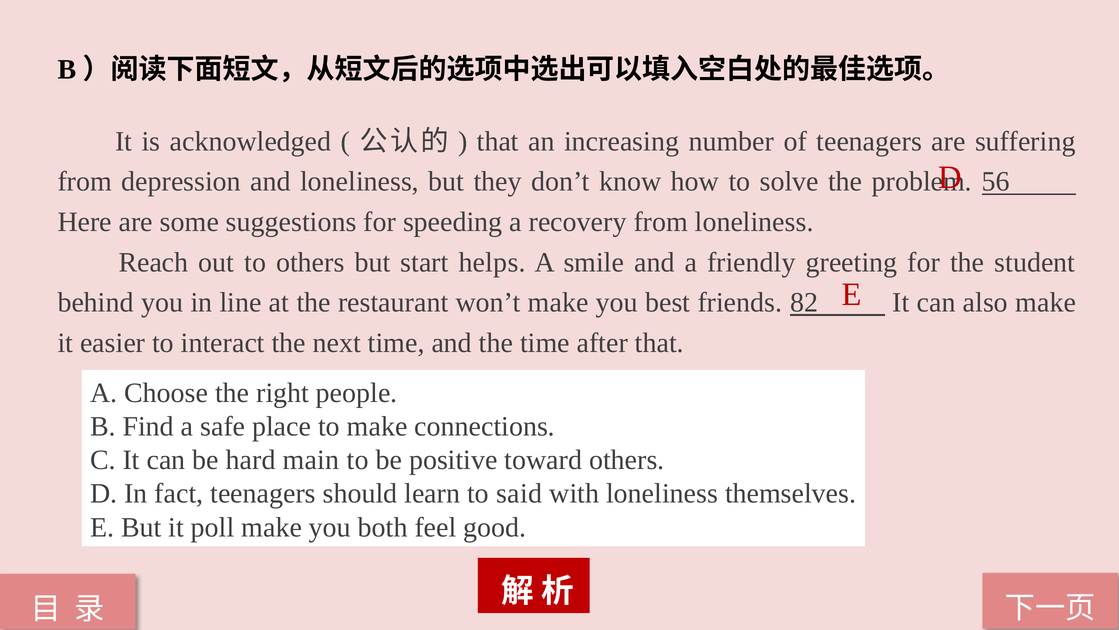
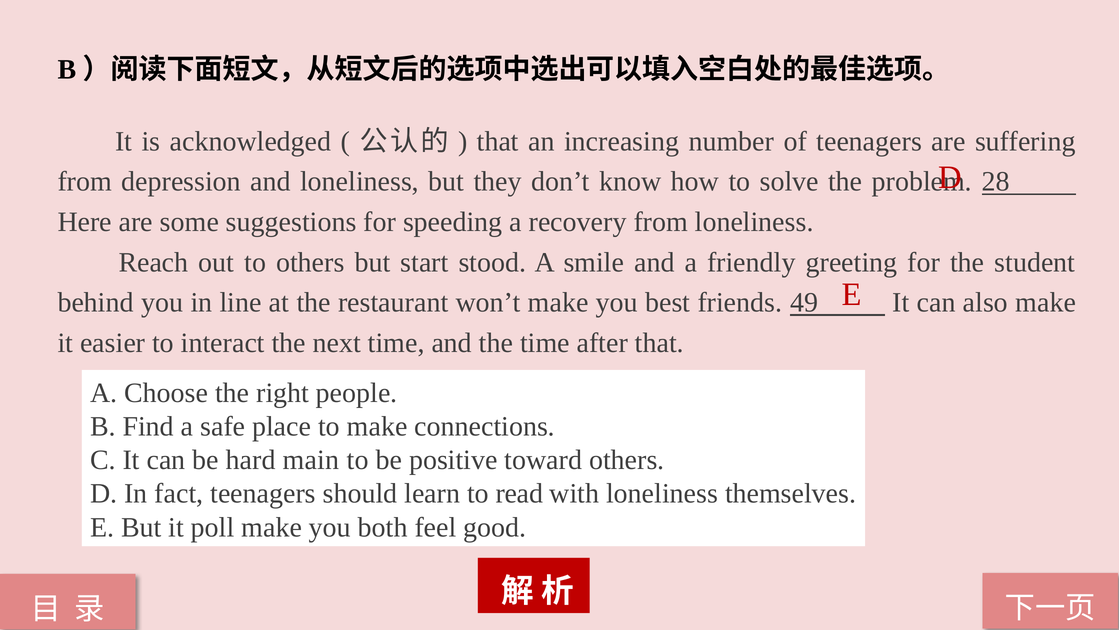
56: 56 -> 28
helps: helps -> stood
82: 82 -> 49
said: said -> read
